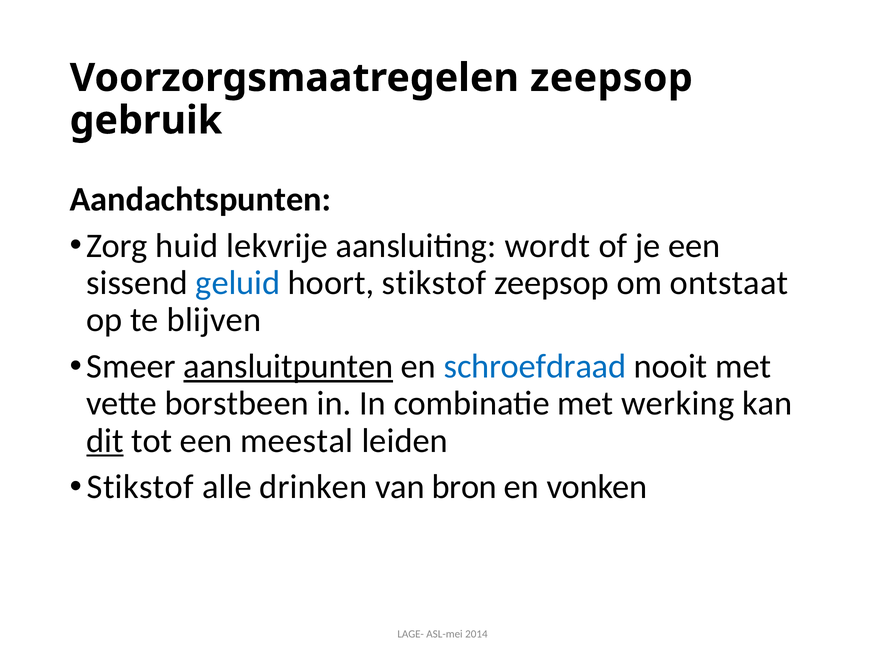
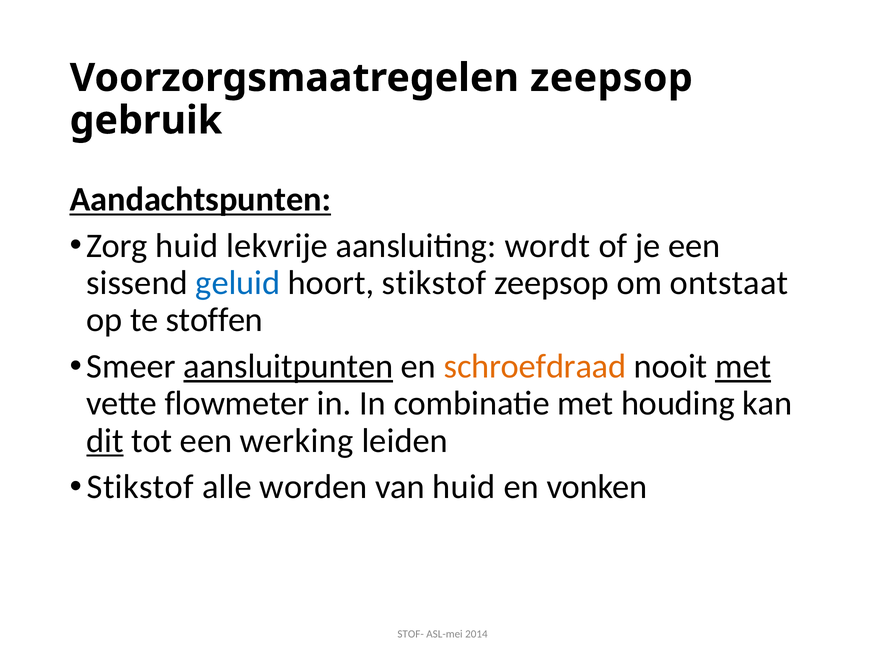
Aandachtspunten underline: none -> present
blijven: blijven -> stoffen
schroefdraad colour: blue -> orange
met at (743, 366) underline: none -> present
borstbeen: borstbeen -> flowmeter
werking: werking -> houding
meestal: meestal -> werking
drinken: drinken -> worden
van bron: bron -> huid
LAGE-: LAGE- -> STOF-
